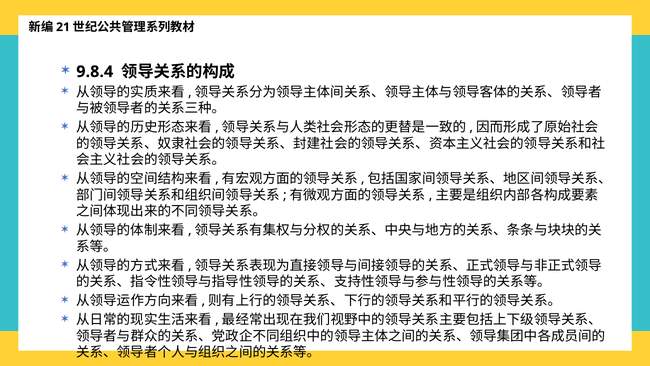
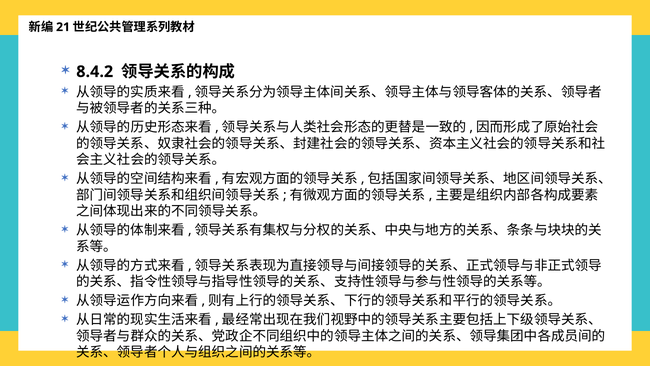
9.8.4: 9.8.4 -> 8.4.2
